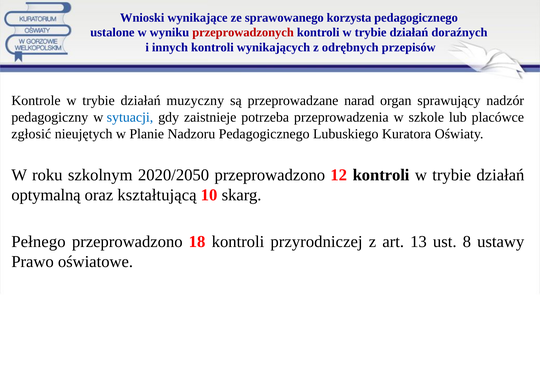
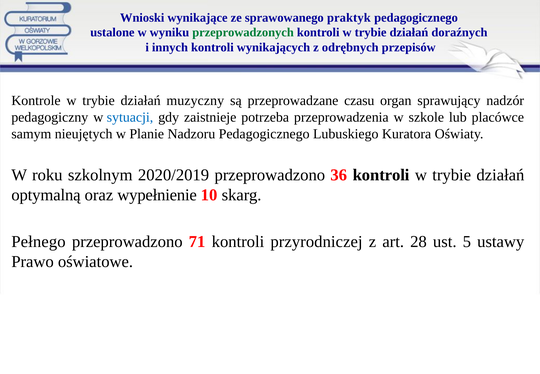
korzysta: korzysta -> praktyk
przeprowadzonych colour: red -> green
narad: narad -> czasu
zgłosić: zgłosić -> samym
2020/2050: 2020/2050 -> 2020/2019
12: 12 -> 36
kształtującą: kształtującą -> wypełnienie
18: 18 -> 71
13: 13 -> 28
8: 8 -> 5
